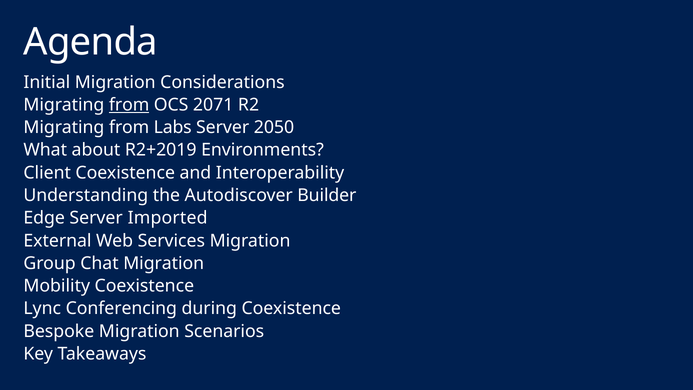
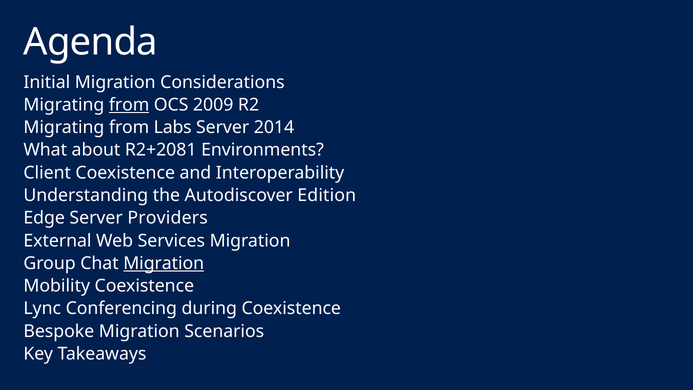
2071: 2071 -> 2009
2050: 2050 -> 2014
R2+2019: R2+2019 -> R2+2081
Builder: Builder -> Edition
Imported: Imported -> Providers
Migration at (164, 263) underline: none -> present
